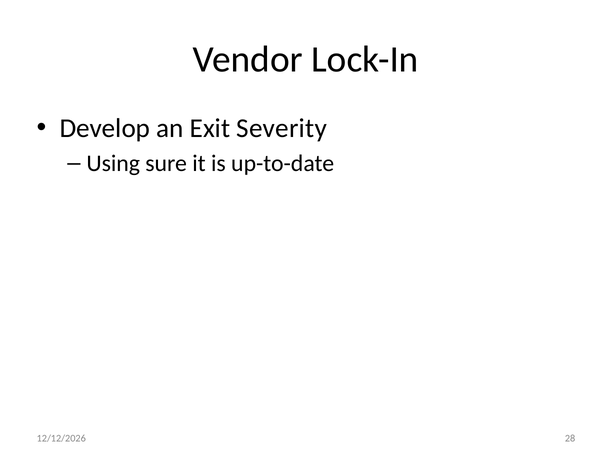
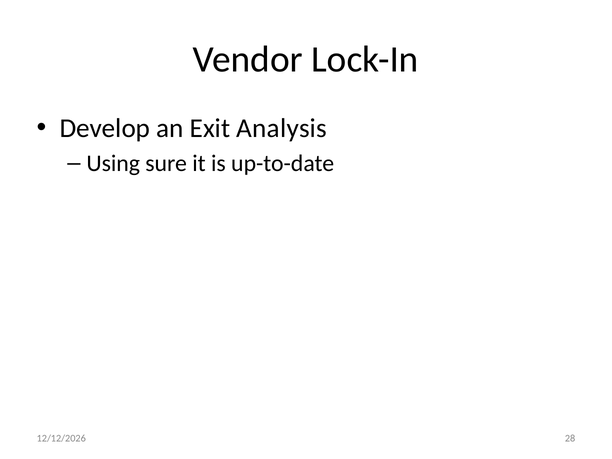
Severity: Severity -> Analysis
